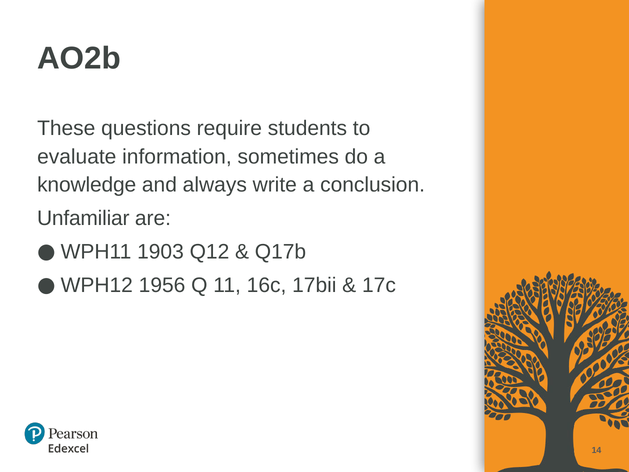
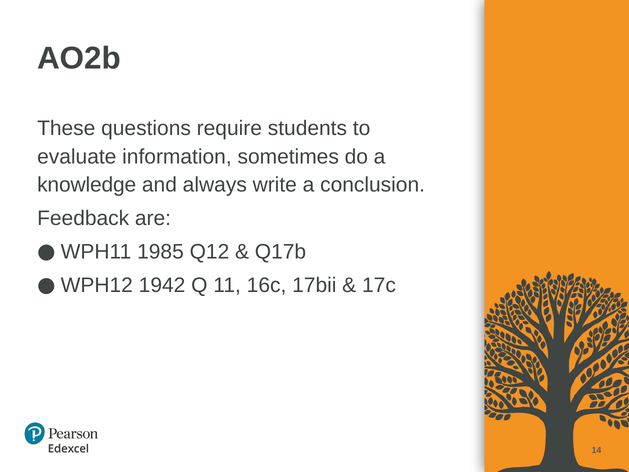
Unfamiliar: Unfamiliar -> Feedback
1903: 1903 -> 1985
1956: 1956 -> 1942
